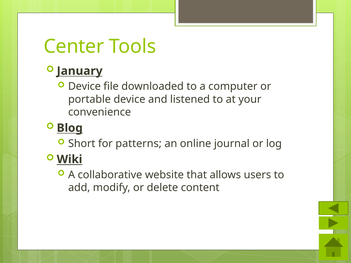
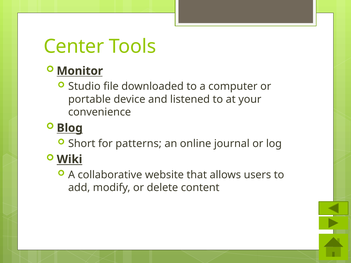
January: January -> Monitor
Device at (84, 87): Device -> Studio
